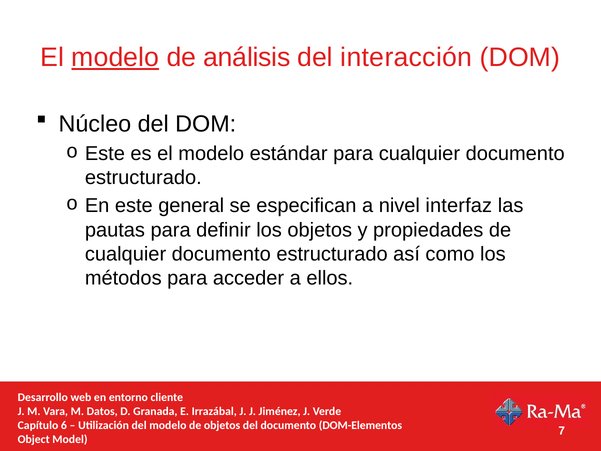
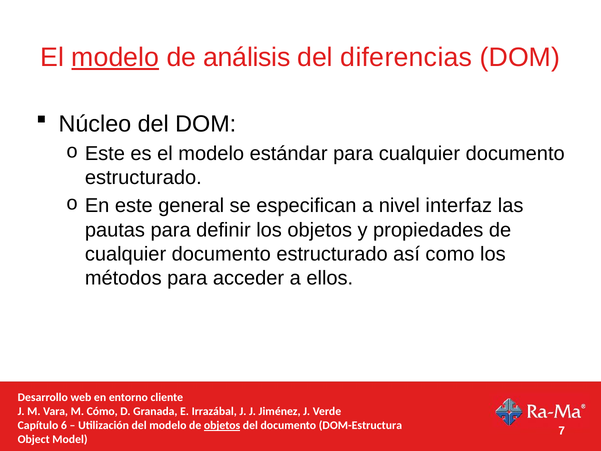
interacción: interacción -> diferencias
Datos: Datos -> Cómo
objetos at (222, 425) underline: none -> present
DOM-Elementos: DOM-Elementos -> DOM-Estructura
